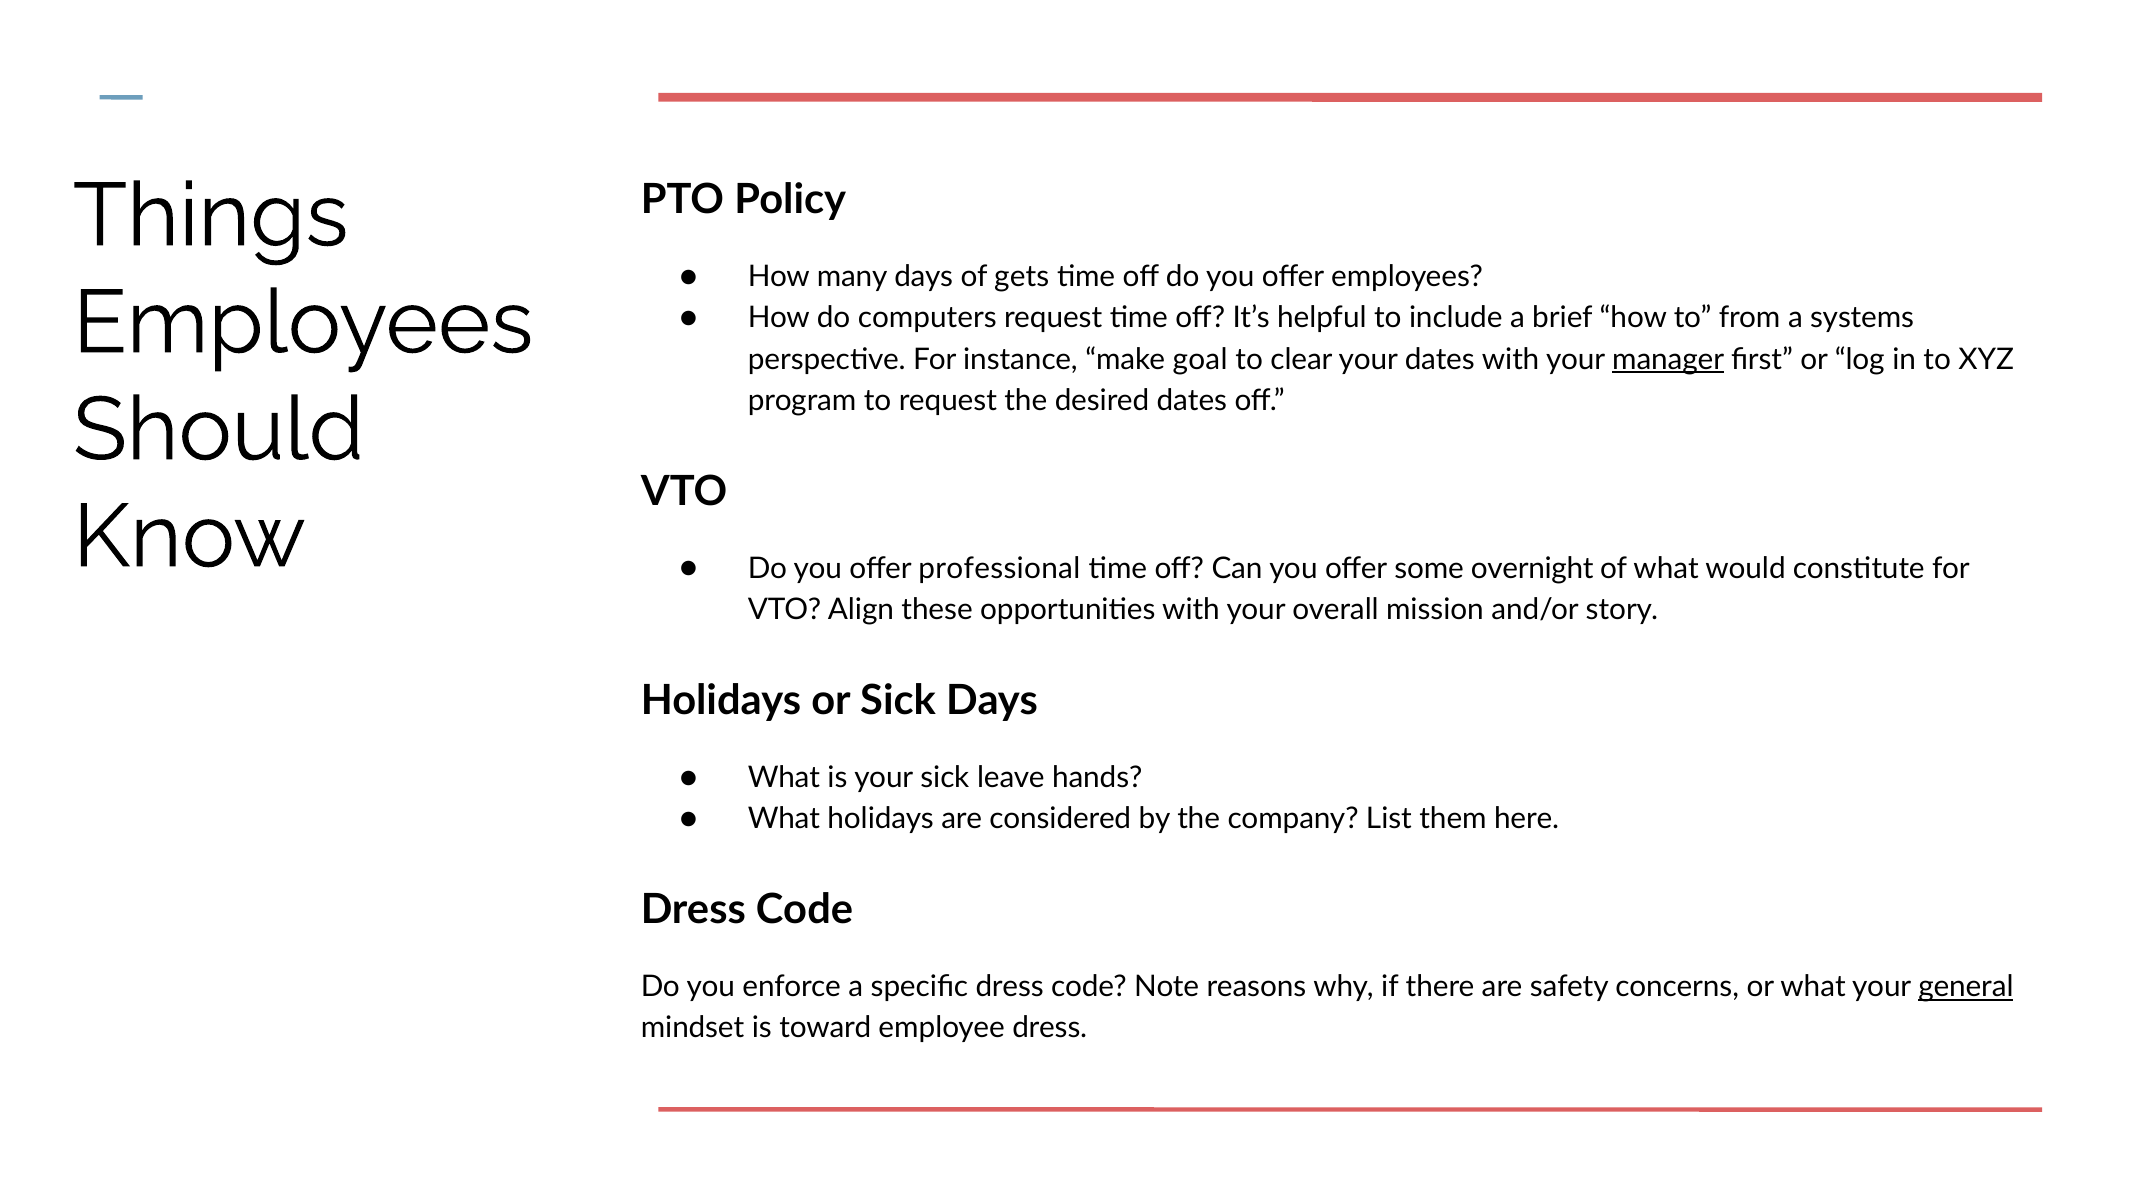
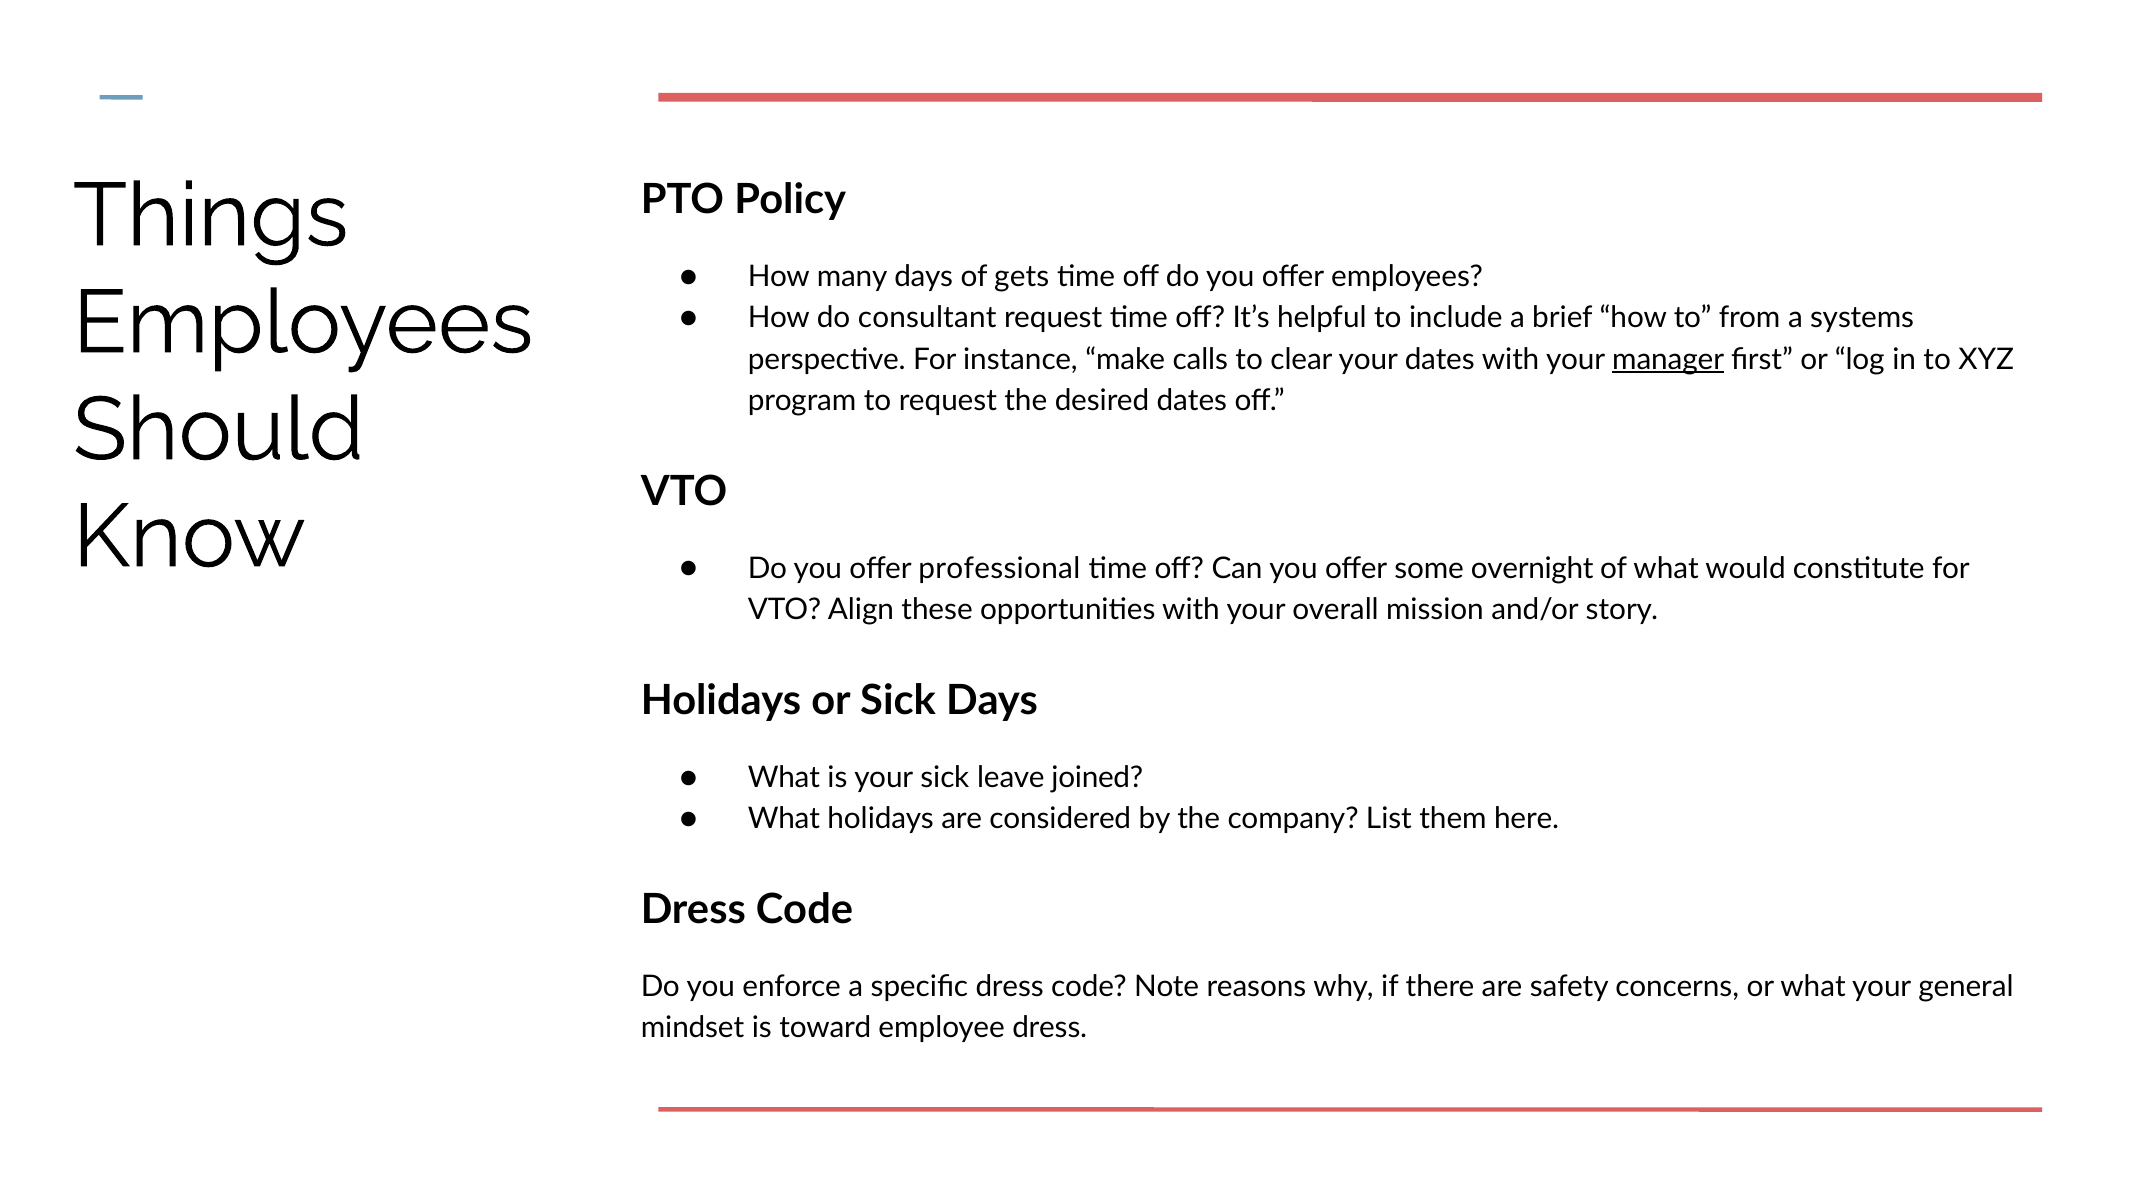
computers: computers -> consultant
goal: goal -> calls
hands: hands -> joined
general underline: present -> none
